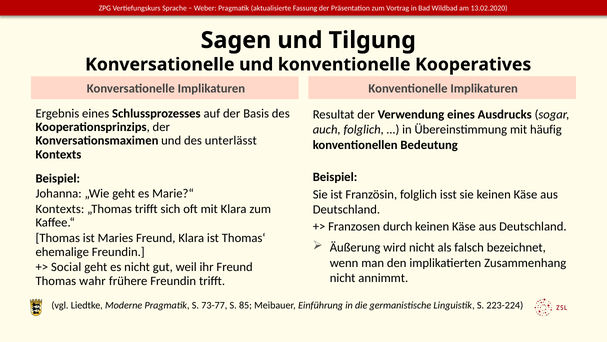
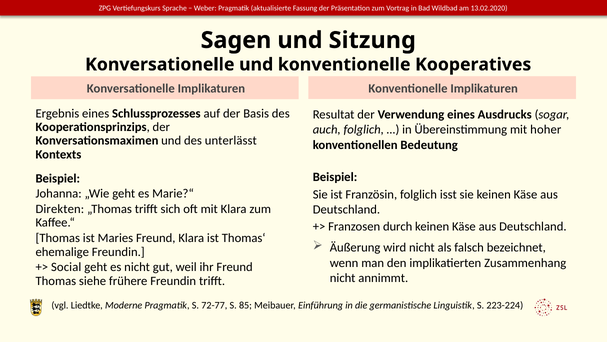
Tilgung: Tilgung -> Sitzung
häufig: häufig -> hoher
Kontexts at (60, 209): Kontexts -> Direkten
wahr: wahr -> siehe
73-77: 73-77 -> 72-77
